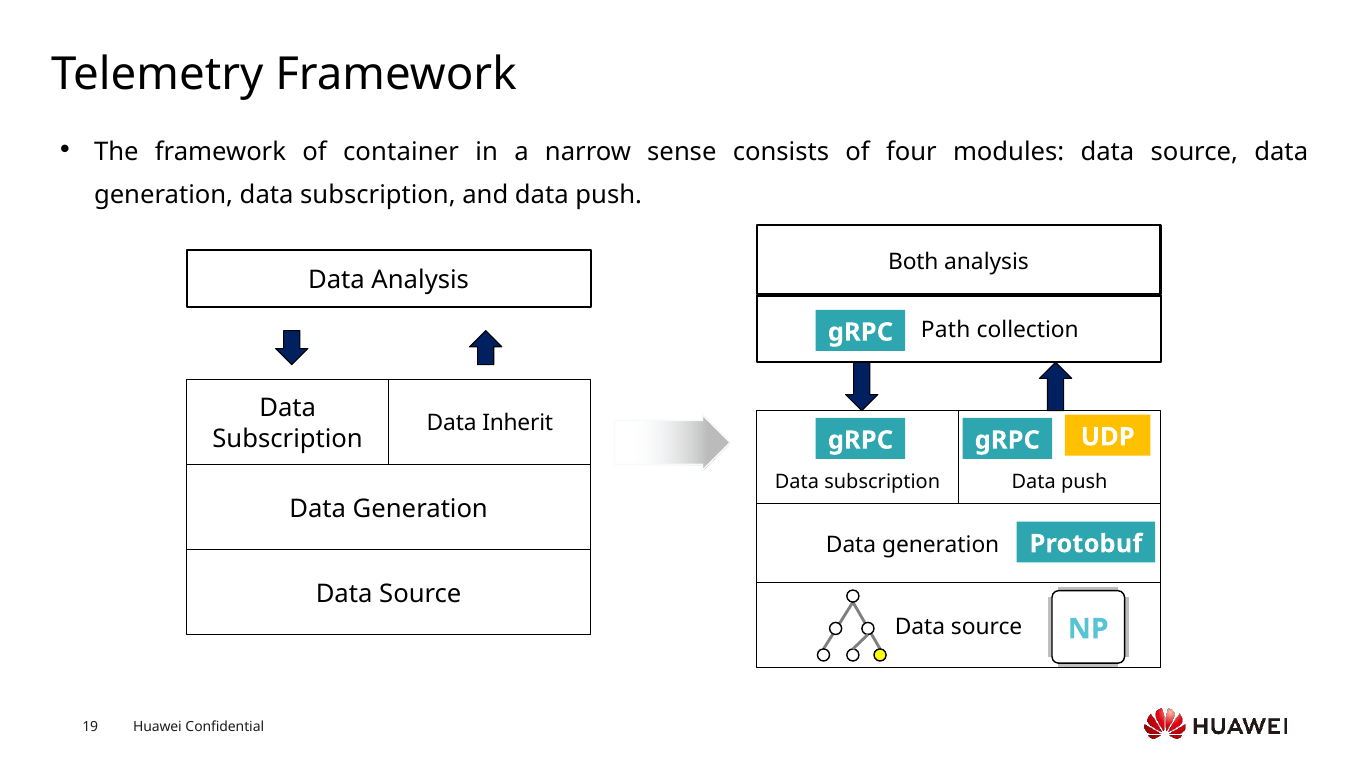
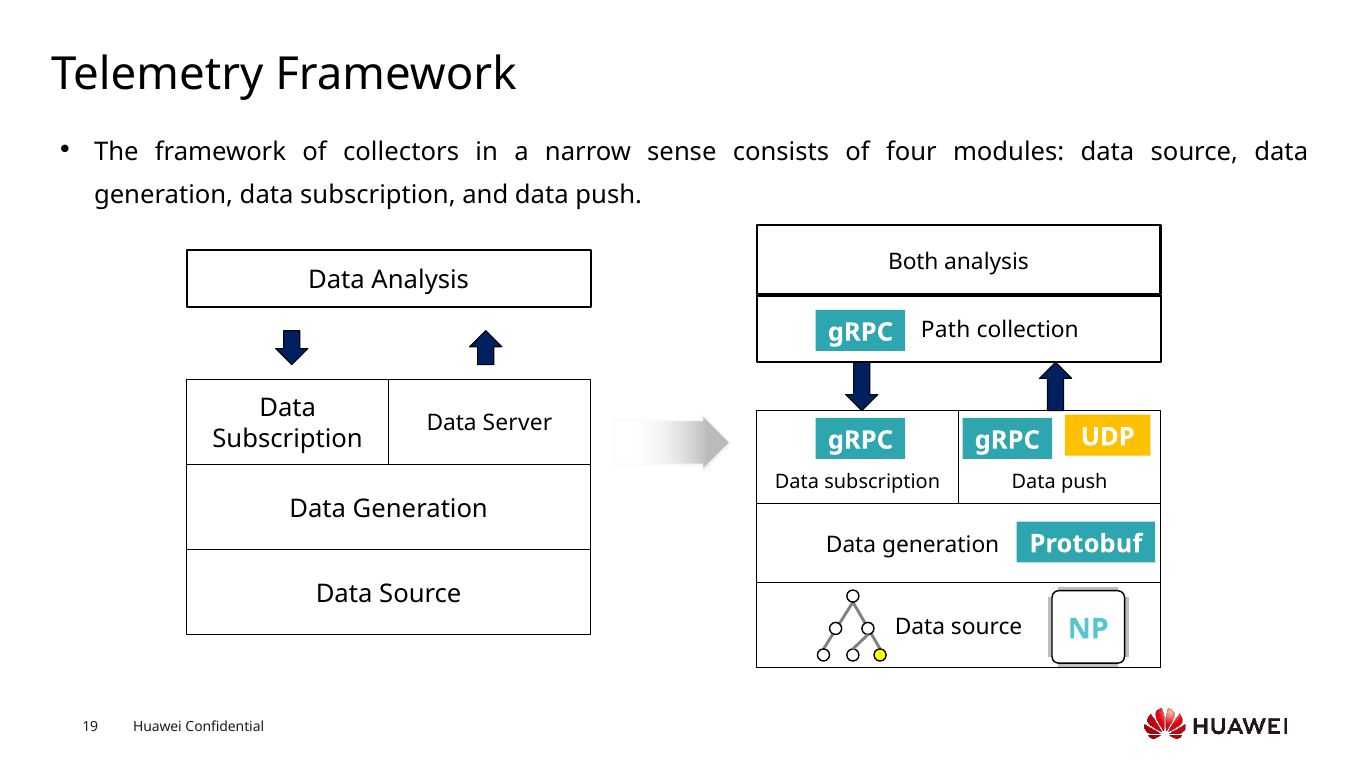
container: container -> collectors
Inherit: Inherit -> Server
